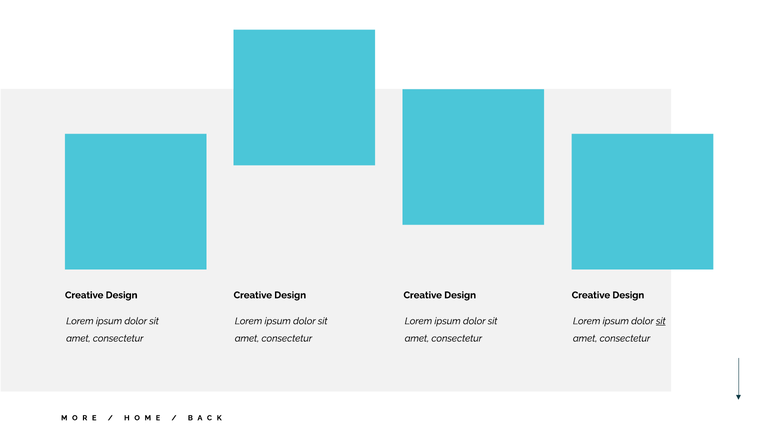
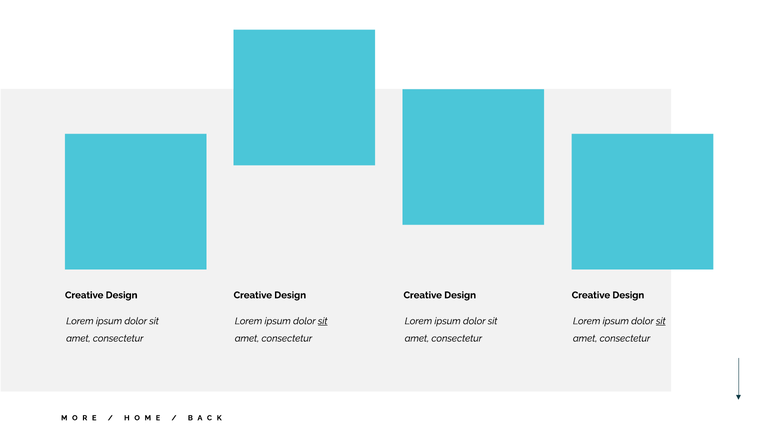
sit at (323, 321) underline: none -> present
